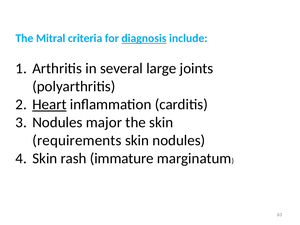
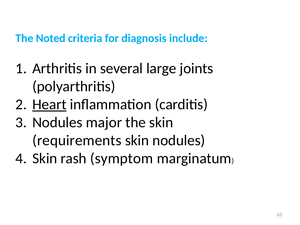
Mitral: Mitral -> Noted
diagnosis underline: present -> none
immature: immature -> symptom
